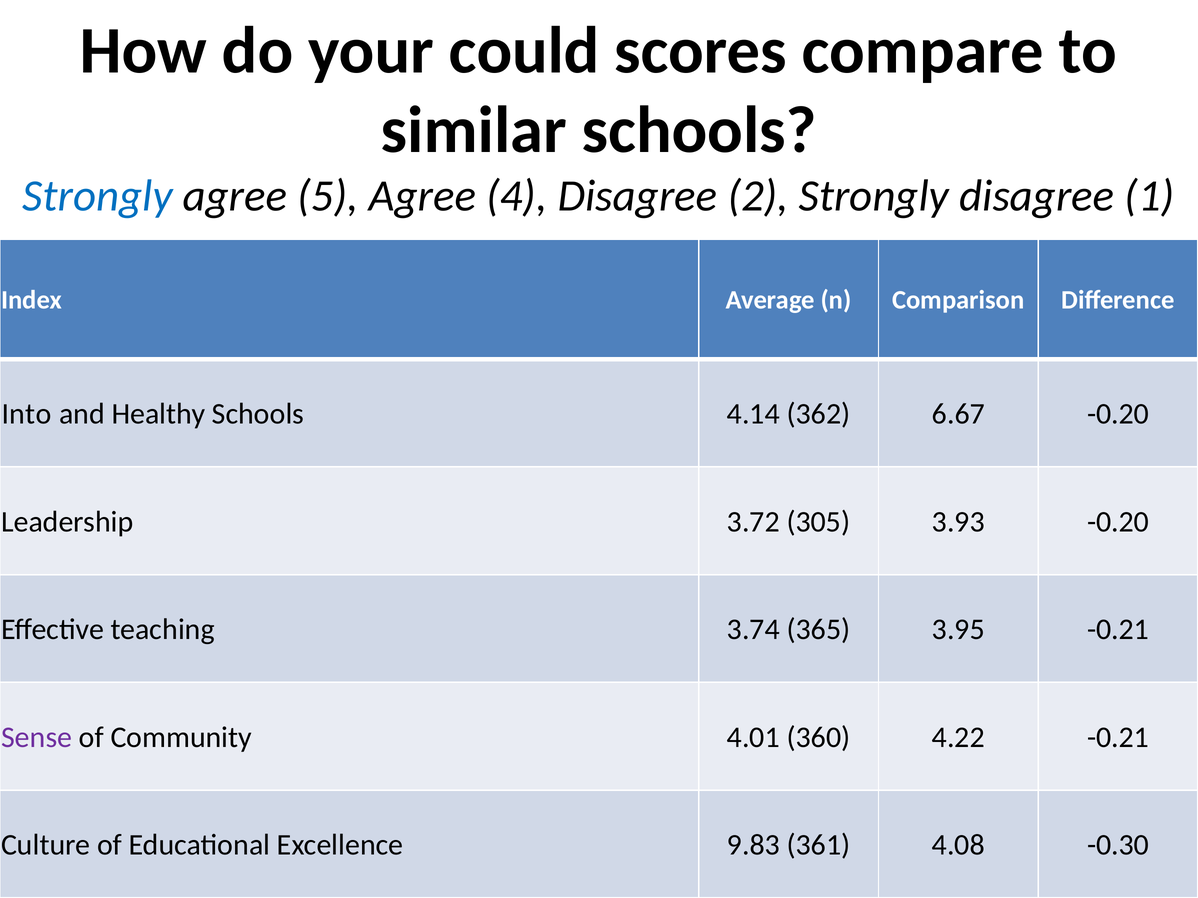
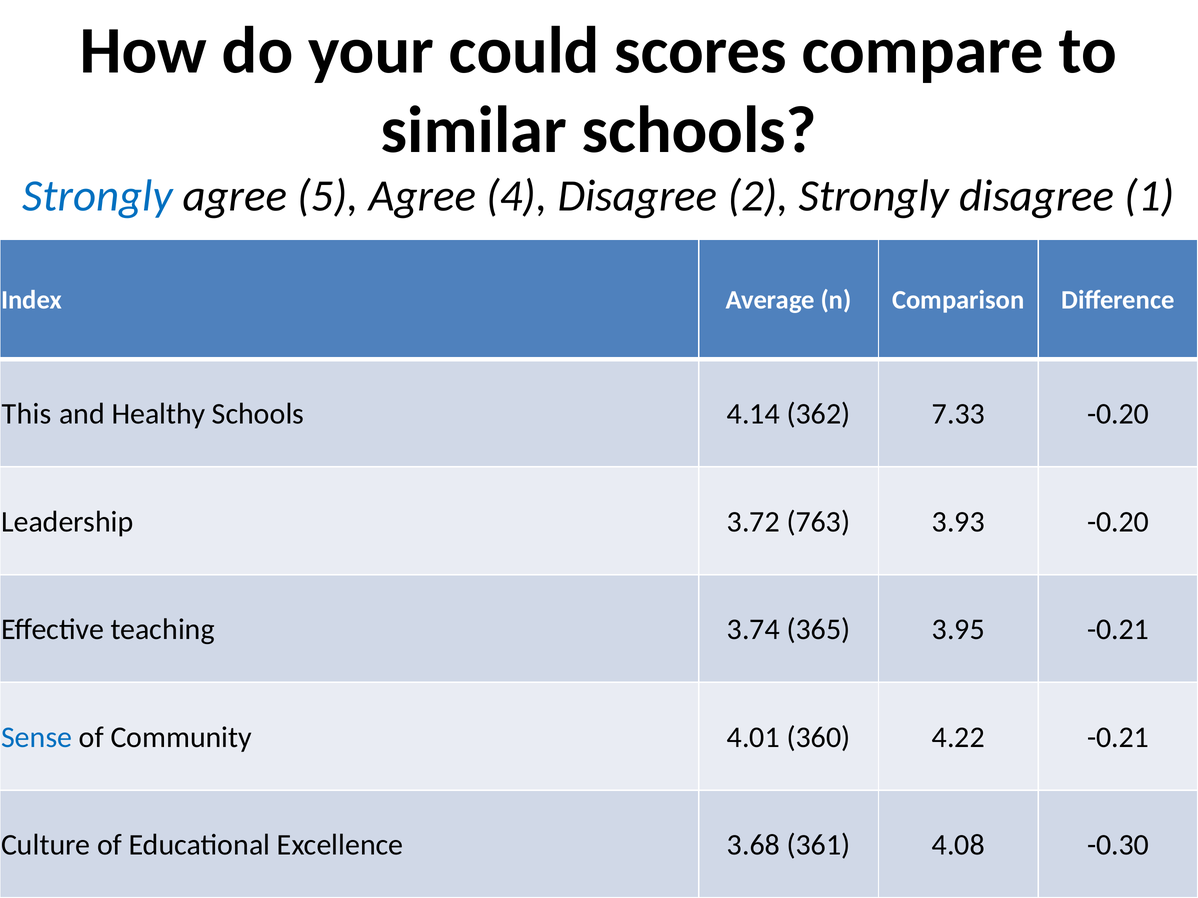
Into: Into -> This
6.67: 6.67 -> 7.33
305: 305 -> 763
Sense colour: purple -> blue
9.83: 9.83 -> 3.68
